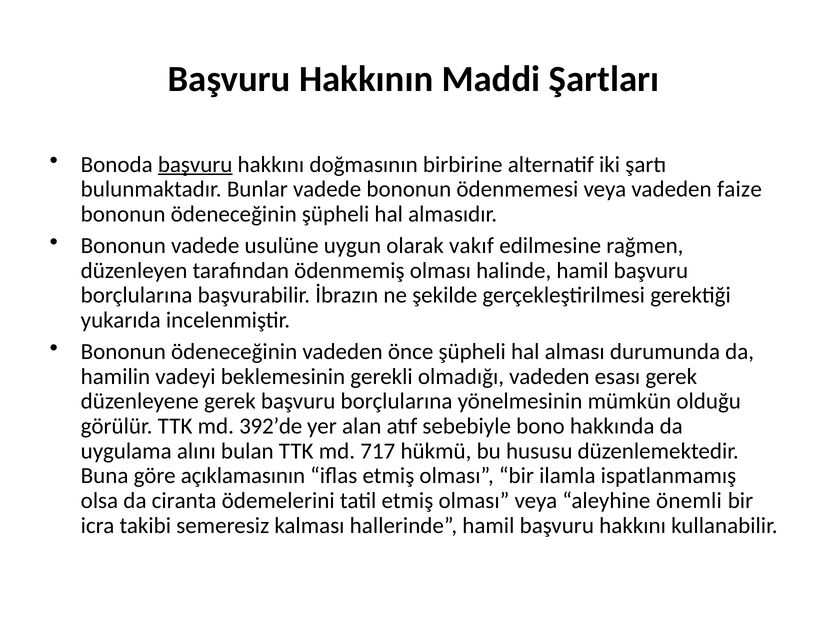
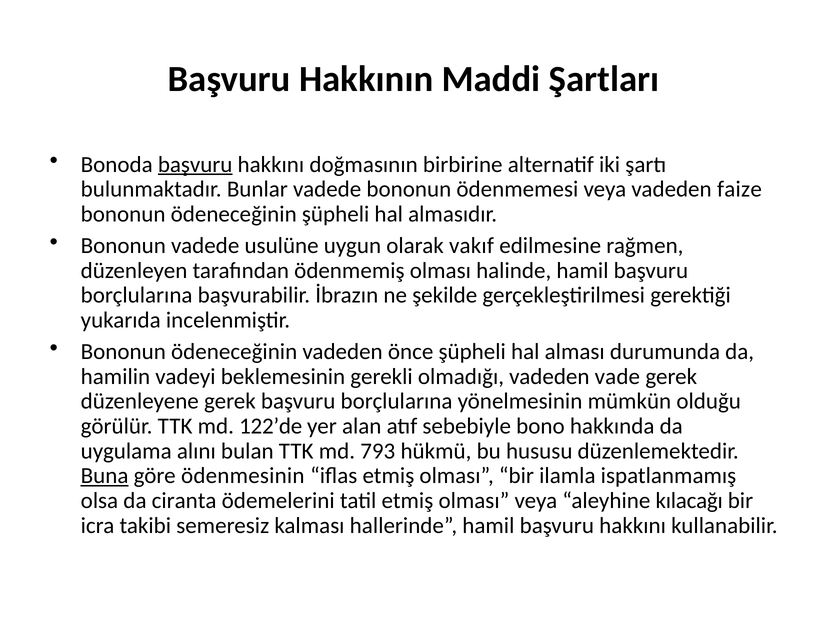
esası: esası -> vade
392’de: 392’de -> 122’de
717: 717 -> 793
Buna underline: none -> present
açıklamasının: açıklamasının -> ödenmesinin
önemli: önemli -> kılacağı
